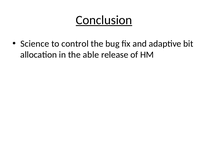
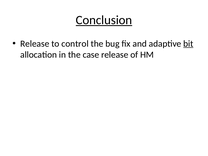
Science at (35, 44): Science -> Release
bit underline: none -> present
able: able -> case
